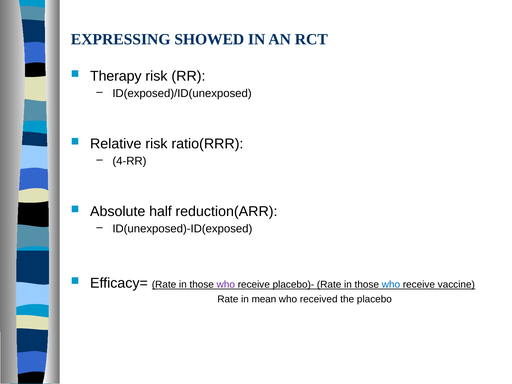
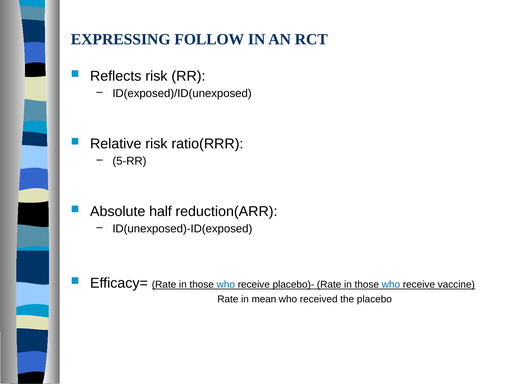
SHOWED: SHOWED -> FOLLOW
Therapy: Therapy -> Reflects
4-RR: 4-RR -> 5-RR
who at (226, 285) colour: purple -> blue
